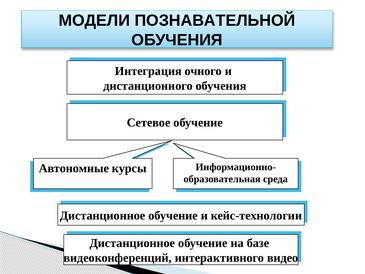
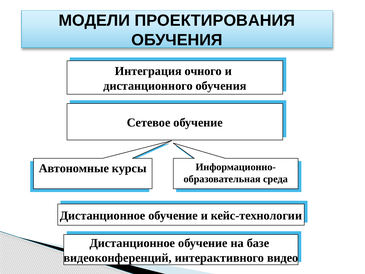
ПОЗНАВАТЕЛЬНОЙ: ПОЗНАВАТЕЛЬНОЙ -> ПРОЕКТИРОВАНИЯ
